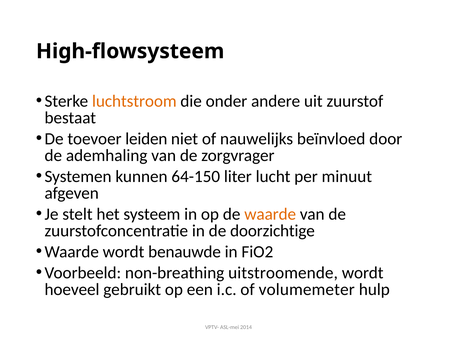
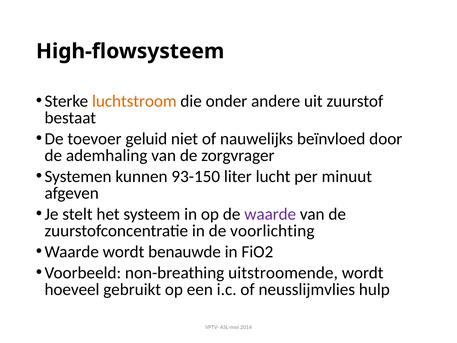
leiden: leiden -> geluid
64-150: 64-150 -> 93-150
waarde at (270, 214) colour: orange -> purple
doorzichtige: doorzichtige -> voorlichting
volumemeter: volumemeter -> neusslijmvlies
